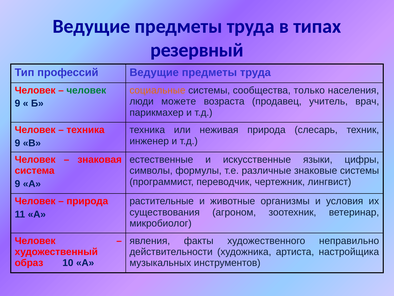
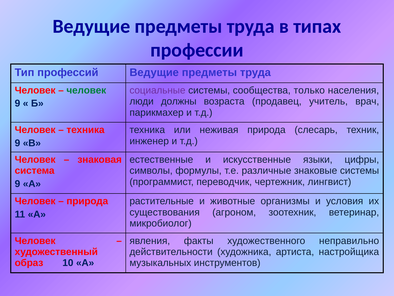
резервный: резервный -> профессии
социальные colour: orange -> purple
можете: можете -> должны
